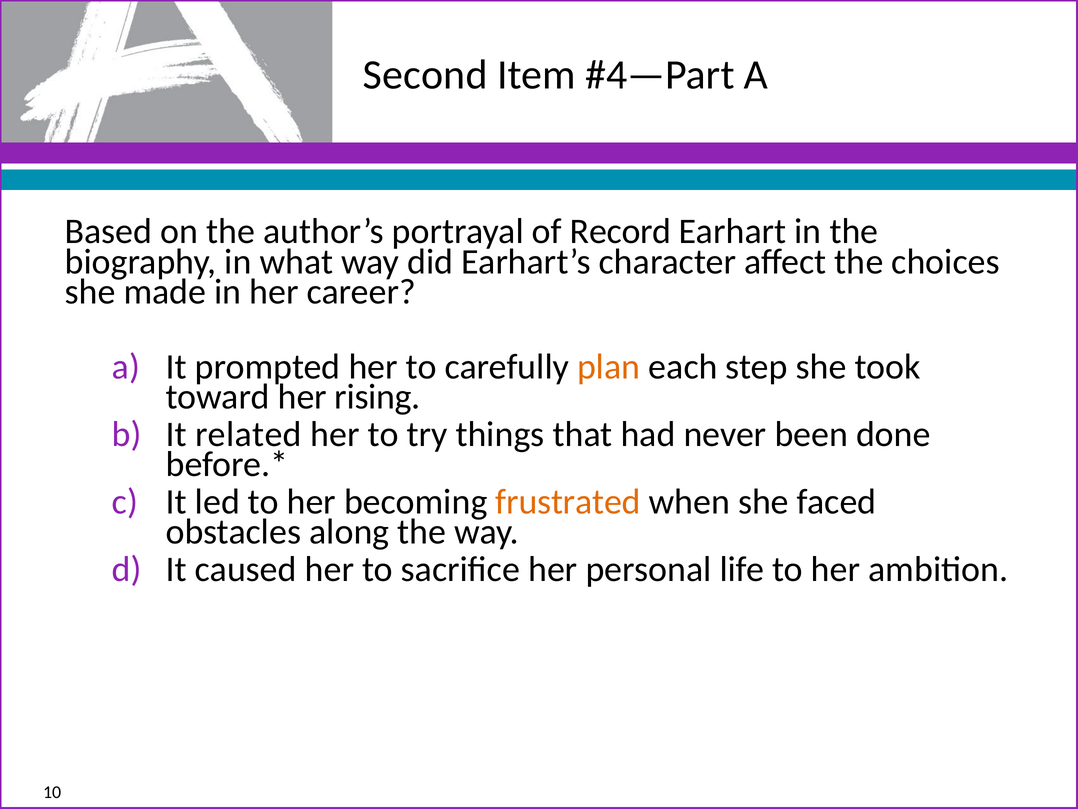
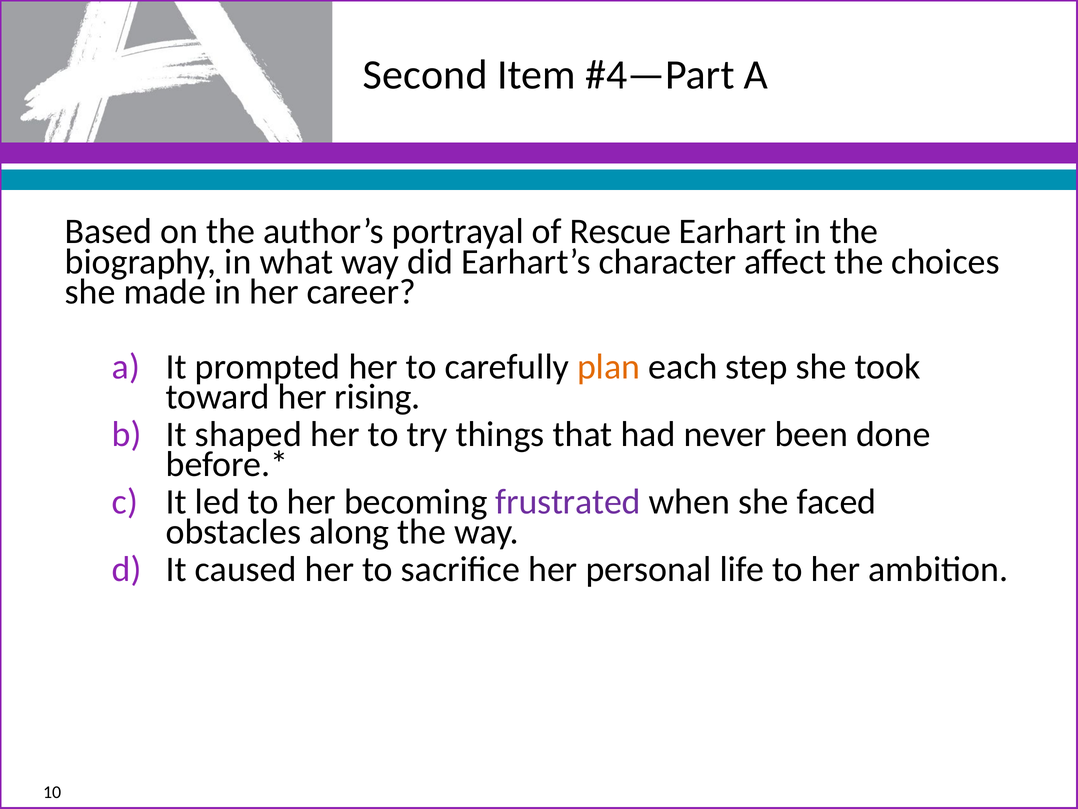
Record: Record -> Rescue
related: related -> shaped
frustrated colour: orange -> purple
